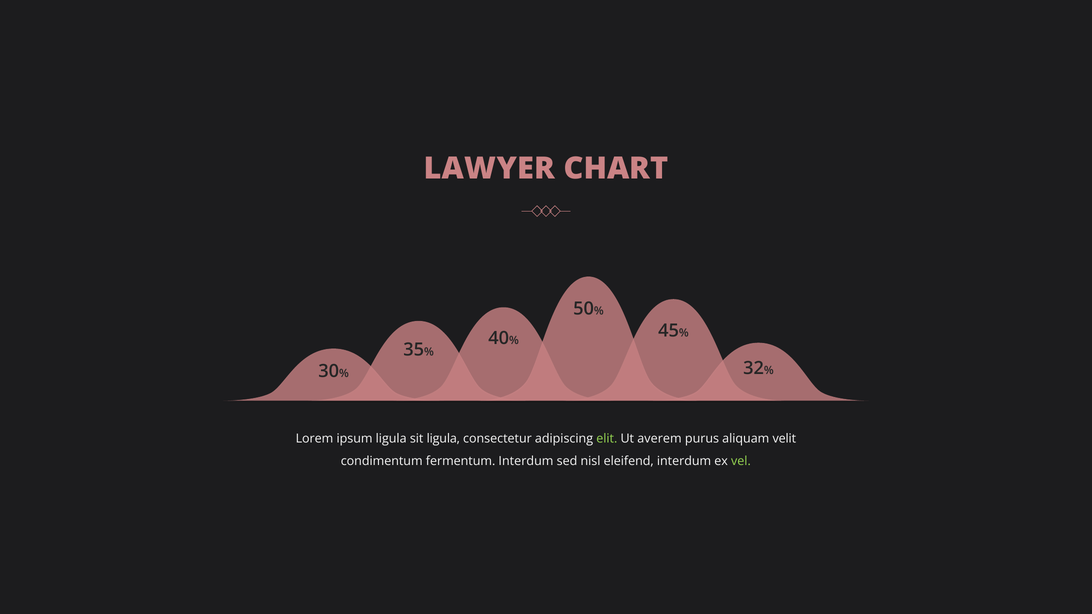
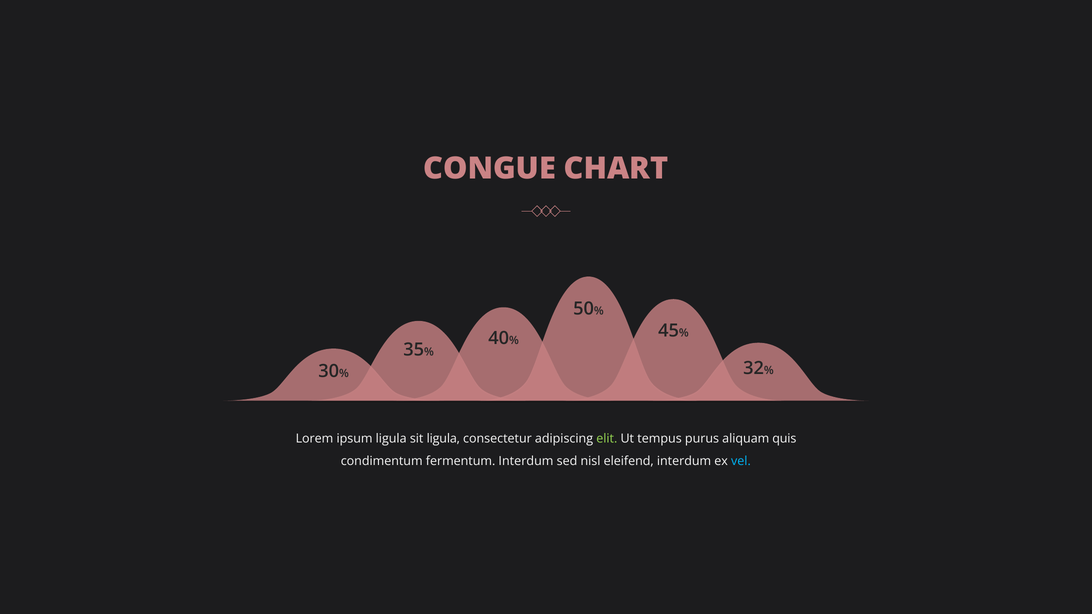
LAWYER: LAWYER -> CONGUE
averem: averem -> tempus
velit: velit -> quis
vel colour: light green -> light blue
